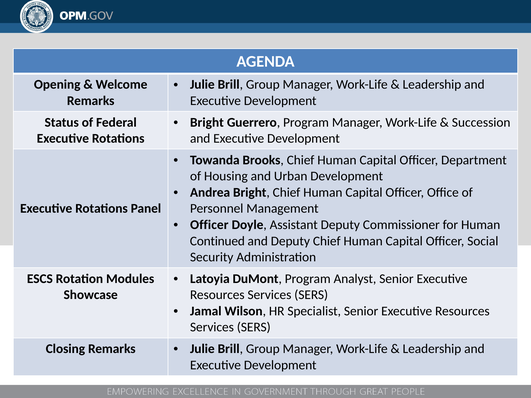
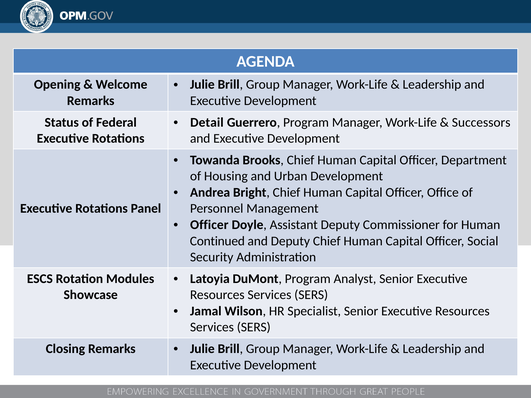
Bright at (207, 122): Bright -> Detail
Succession: Succession -> Successors
